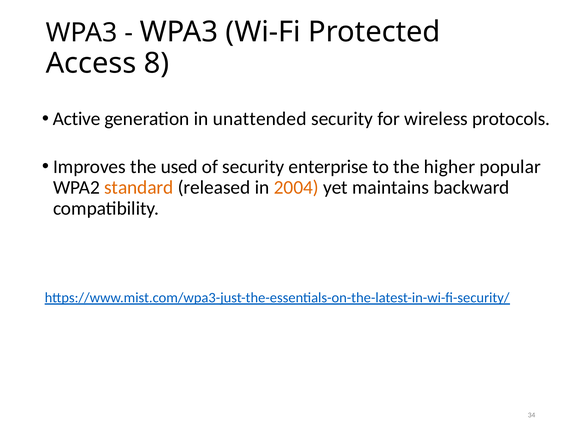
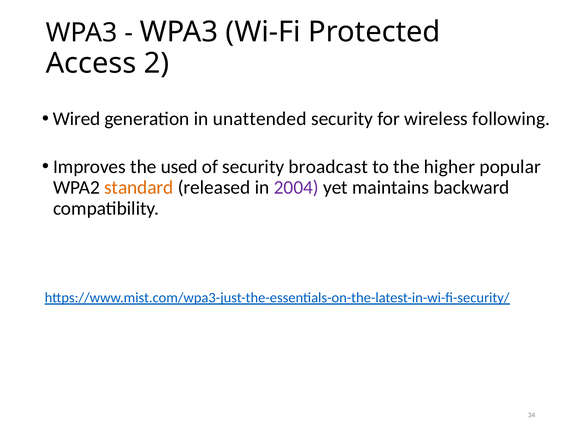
8: 8 -> 2
Active: Active -> Wired
protocols: protocols -> following
enterprise: enterprise -> broadcast
2004 colour: orange -> purple
